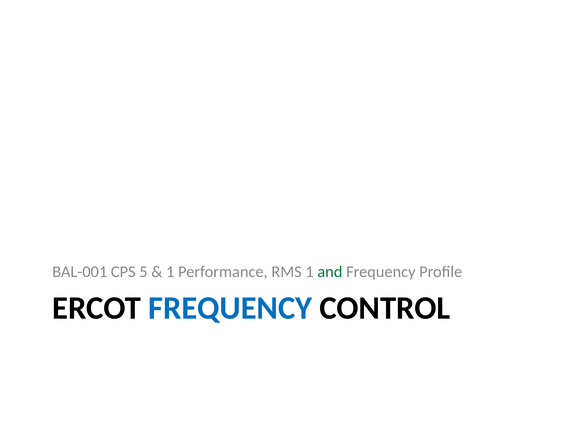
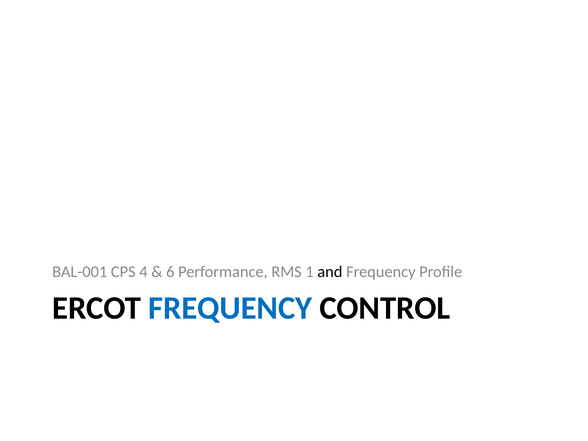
5: 5 -> 4
1 at (170, 272): 1 -> 6
and colour: green -> black
